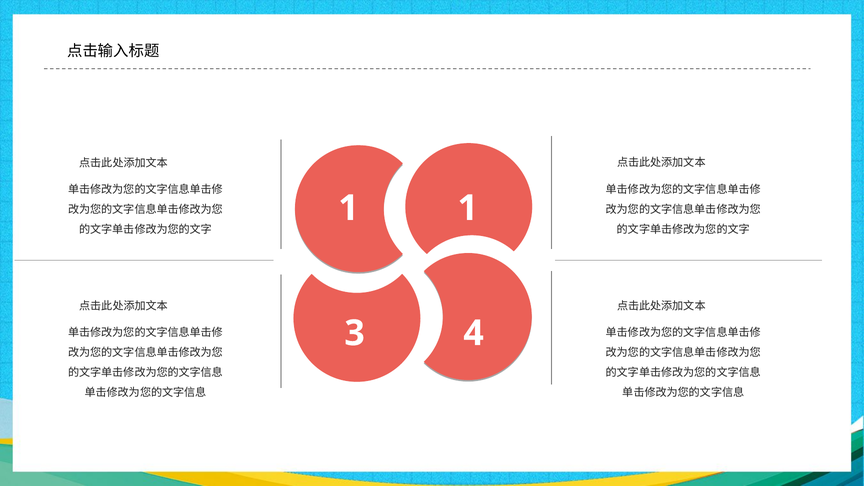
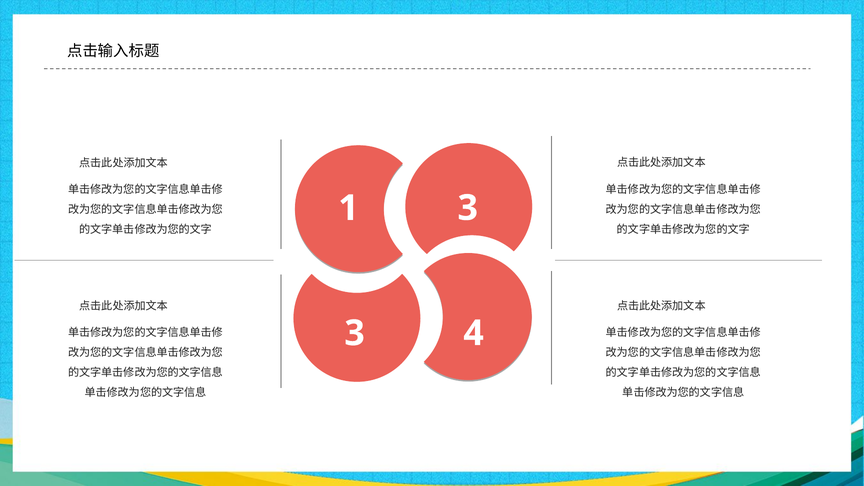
1 1: 1 -> 3
